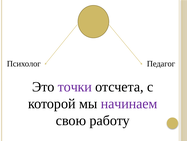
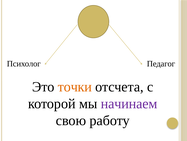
точки colour: purple -> orange
